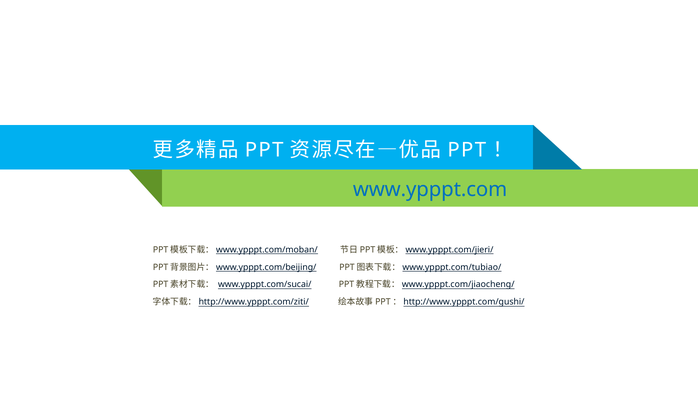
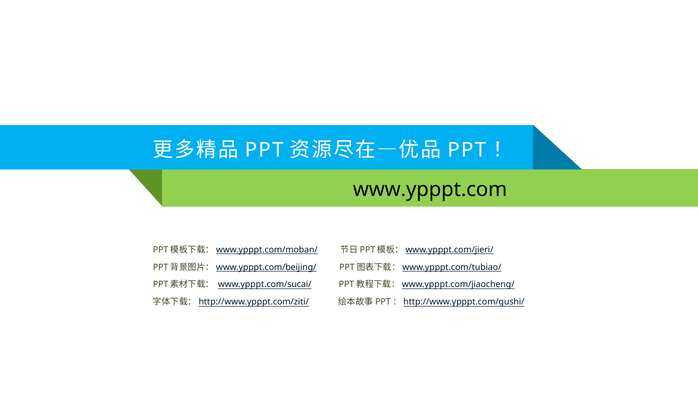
www.ypppt.com colour: blue -> black
